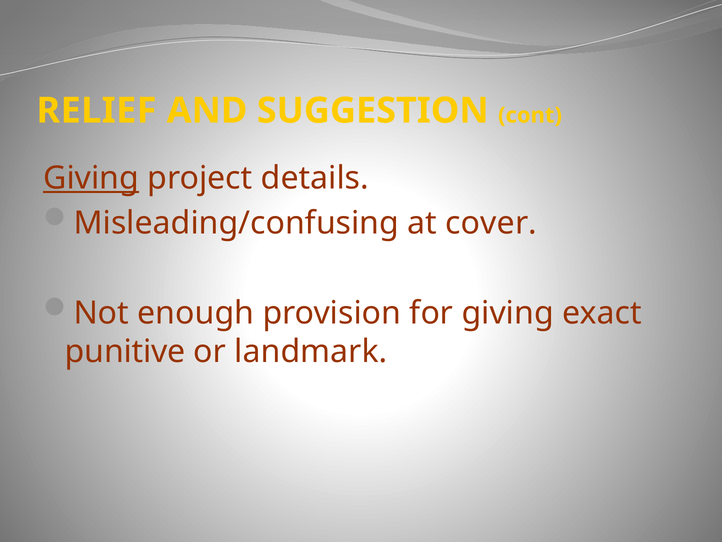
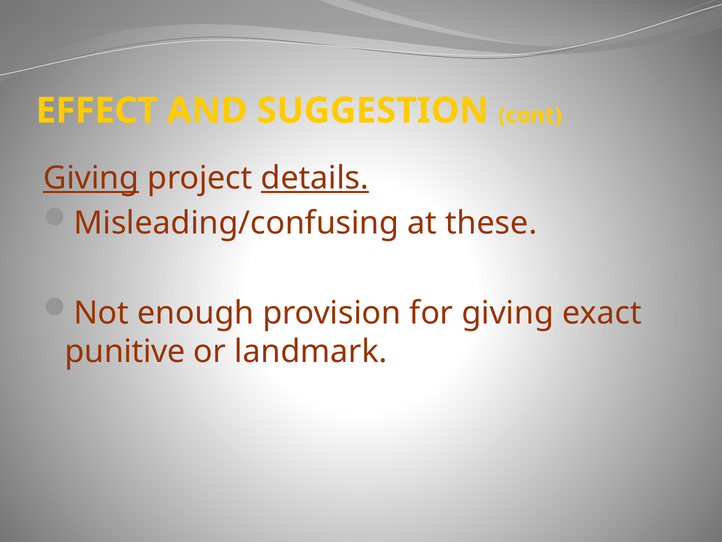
RELIEF: RELIEF -> EFFECT
details underline: none -> present
cover: cover -> these
